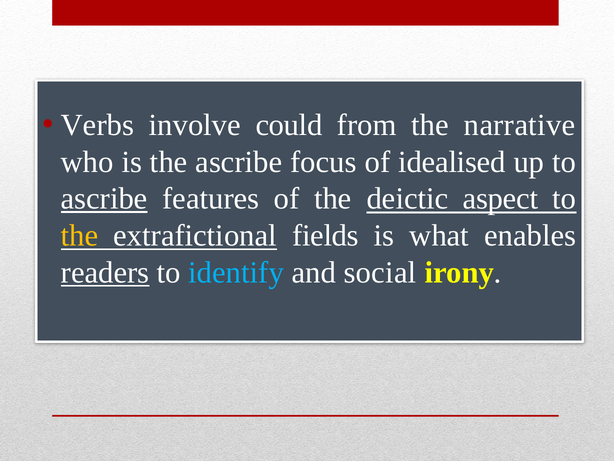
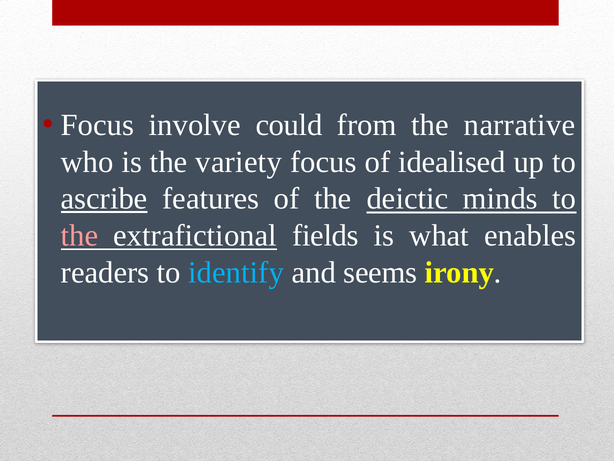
Verbs at (97, 125): Verbs -> Focus
the ascribe: ascribe -> variety
aspect: aspect -> minds
the at (80, 235) colour: yellow -> pink
readers underline: present -> none
social: social -> seems
